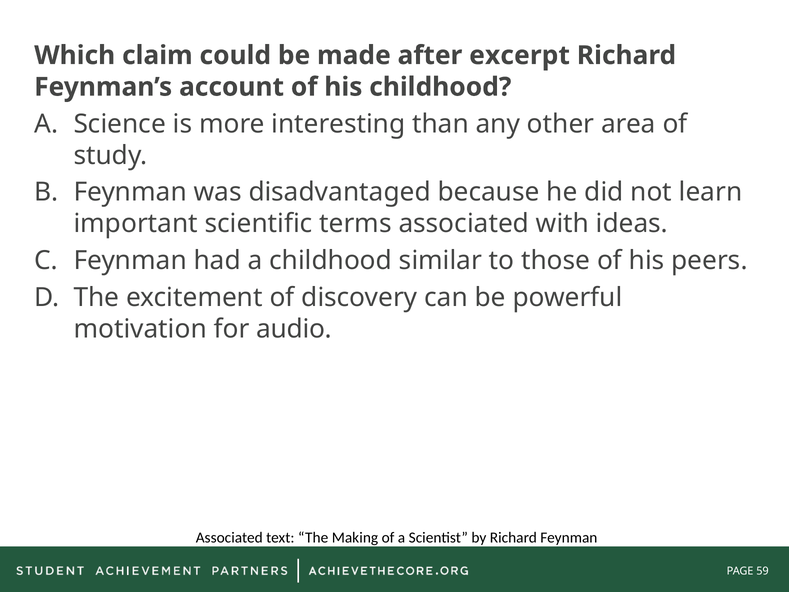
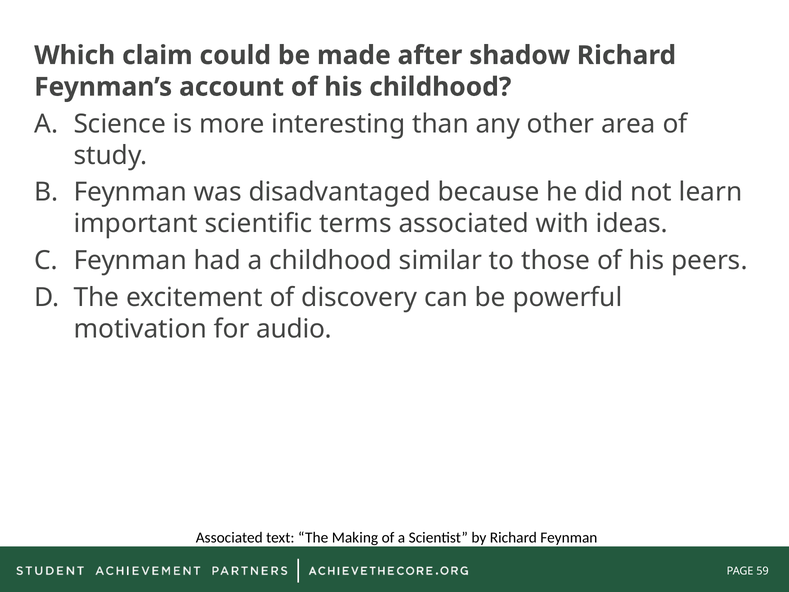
excerpt: excerpt -> shadow
